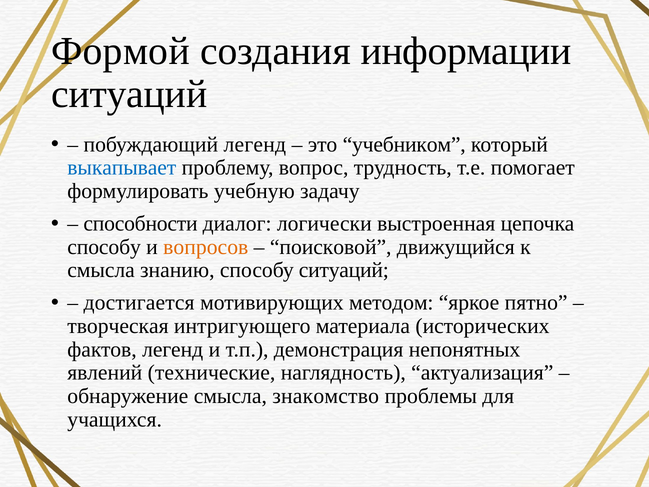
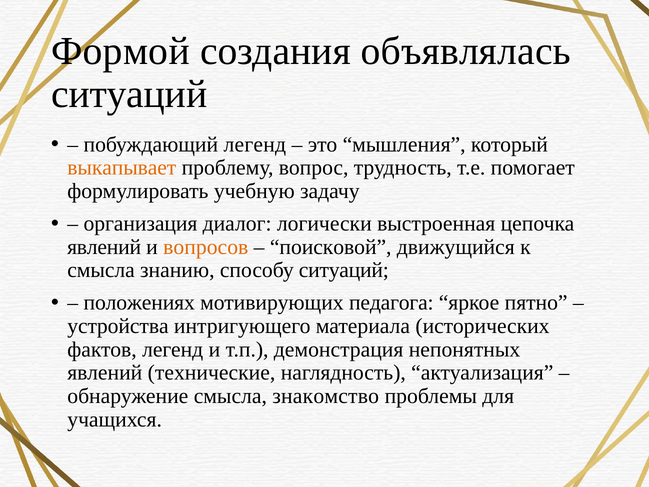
информации: информации -> объявлялась
учебником: учебником -> мышления
выкапывает colour: blue -> orange
способности: способности -> организация
способу at (104, 247): способу -> явлений
достигается: достигается -> положениях
методом: методом -> педагога
творческая: творческая -> устройства
